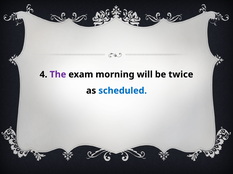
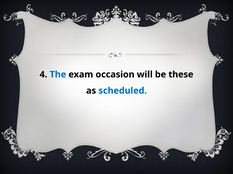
The colour: purple -> blue
morning: morning -> occasion
twice: twice -> these
